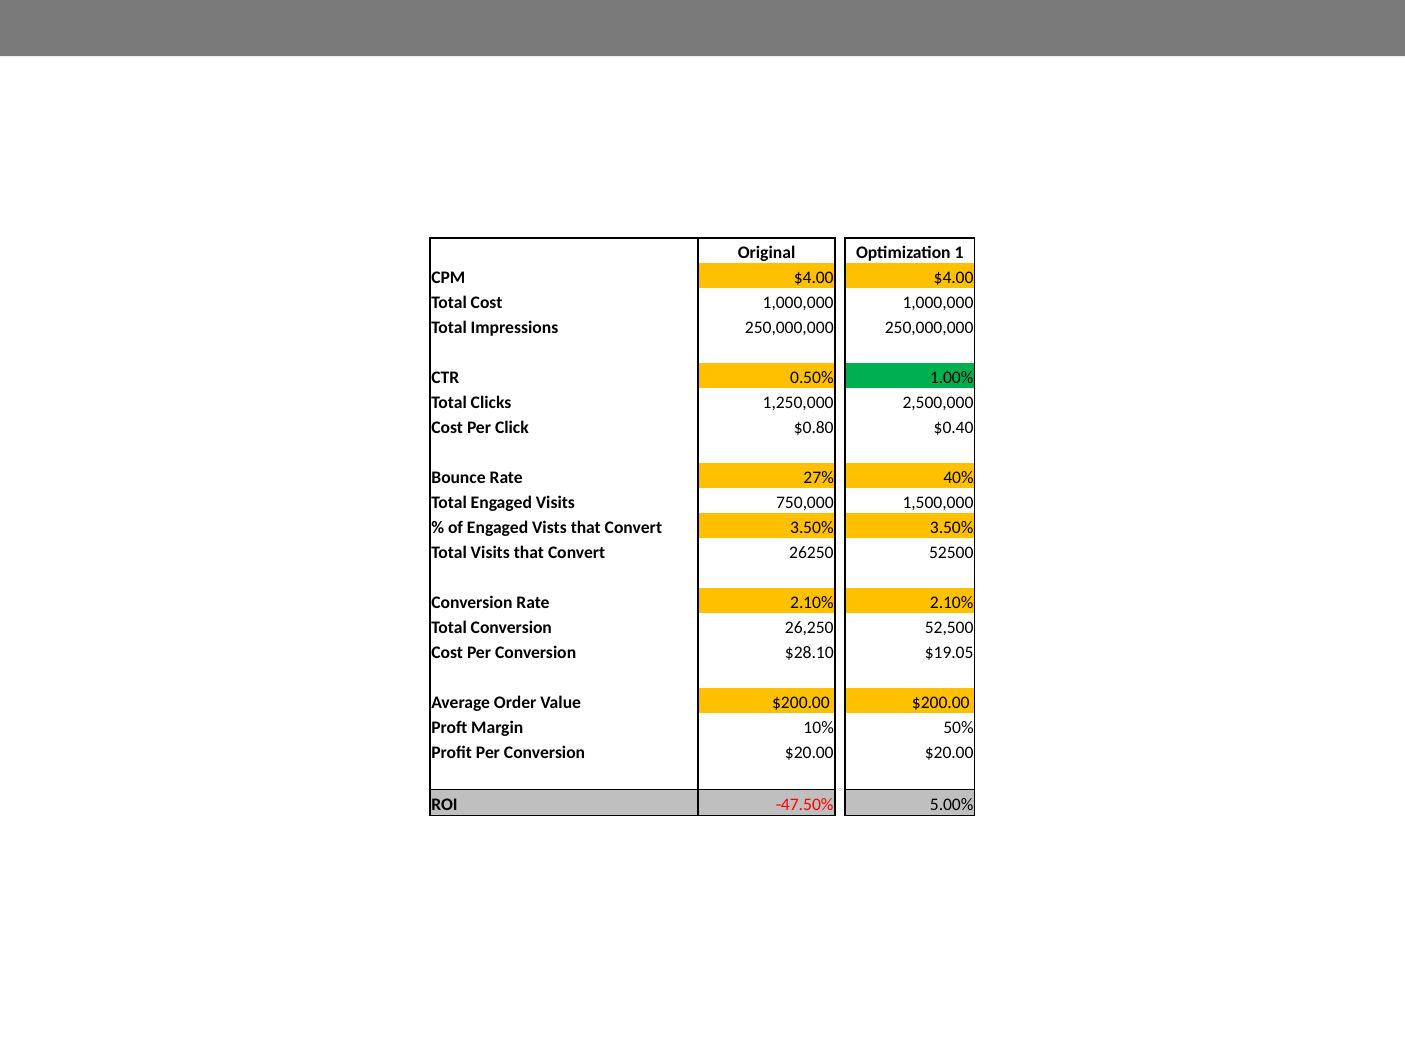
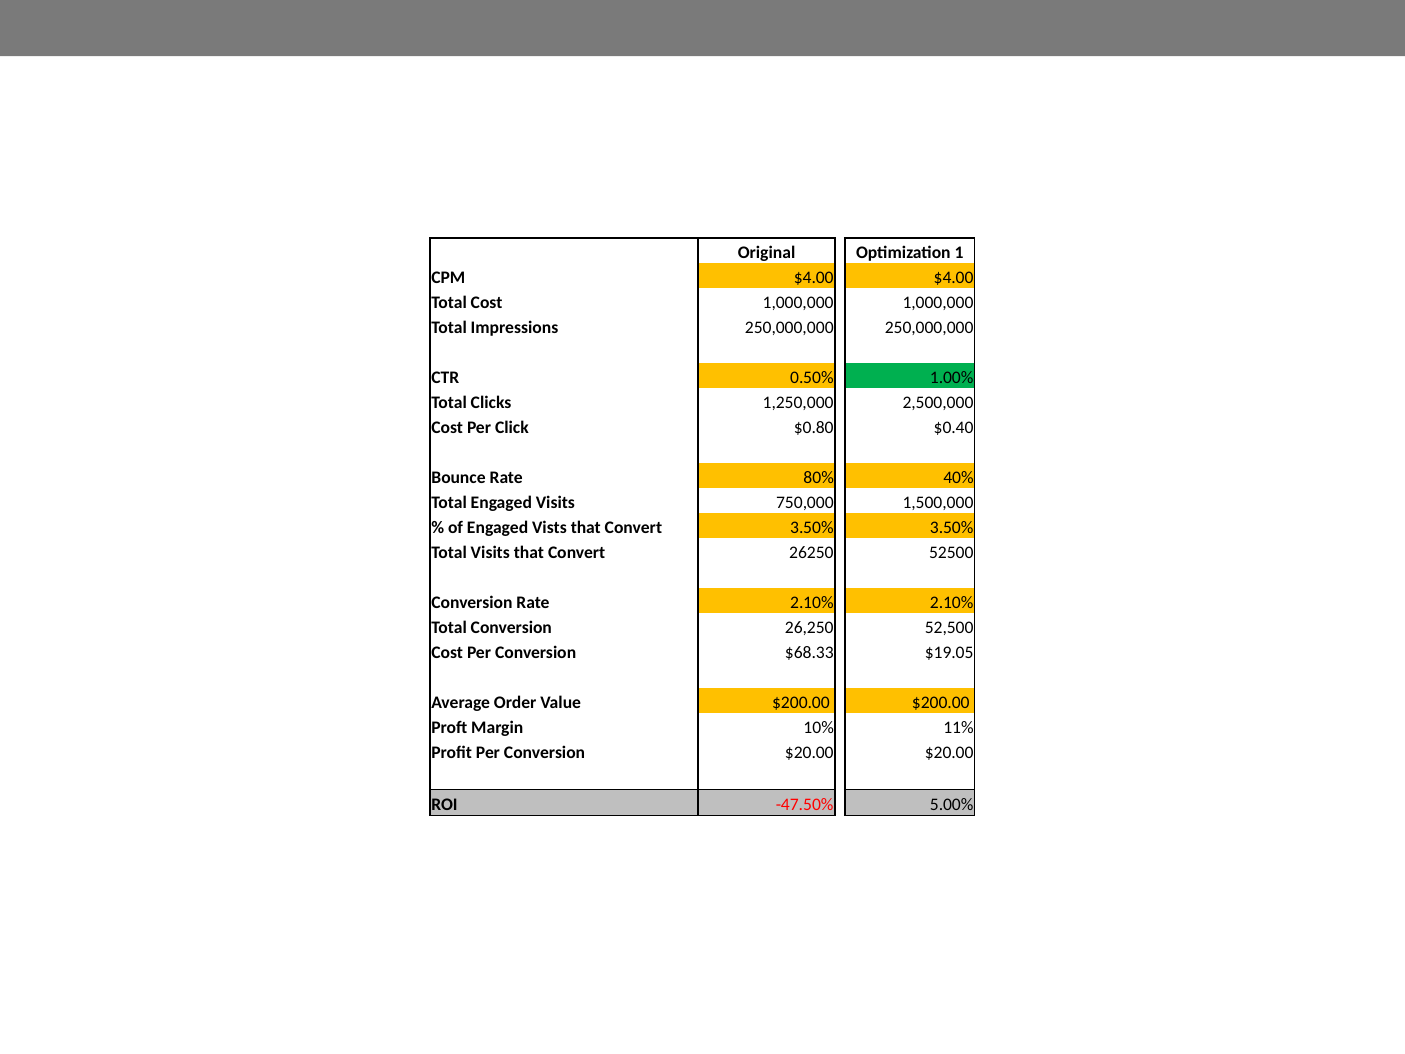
27%: 27% -> 80%
$28.10: $28.10 -> $68.33
50%: 50% -> 11%
